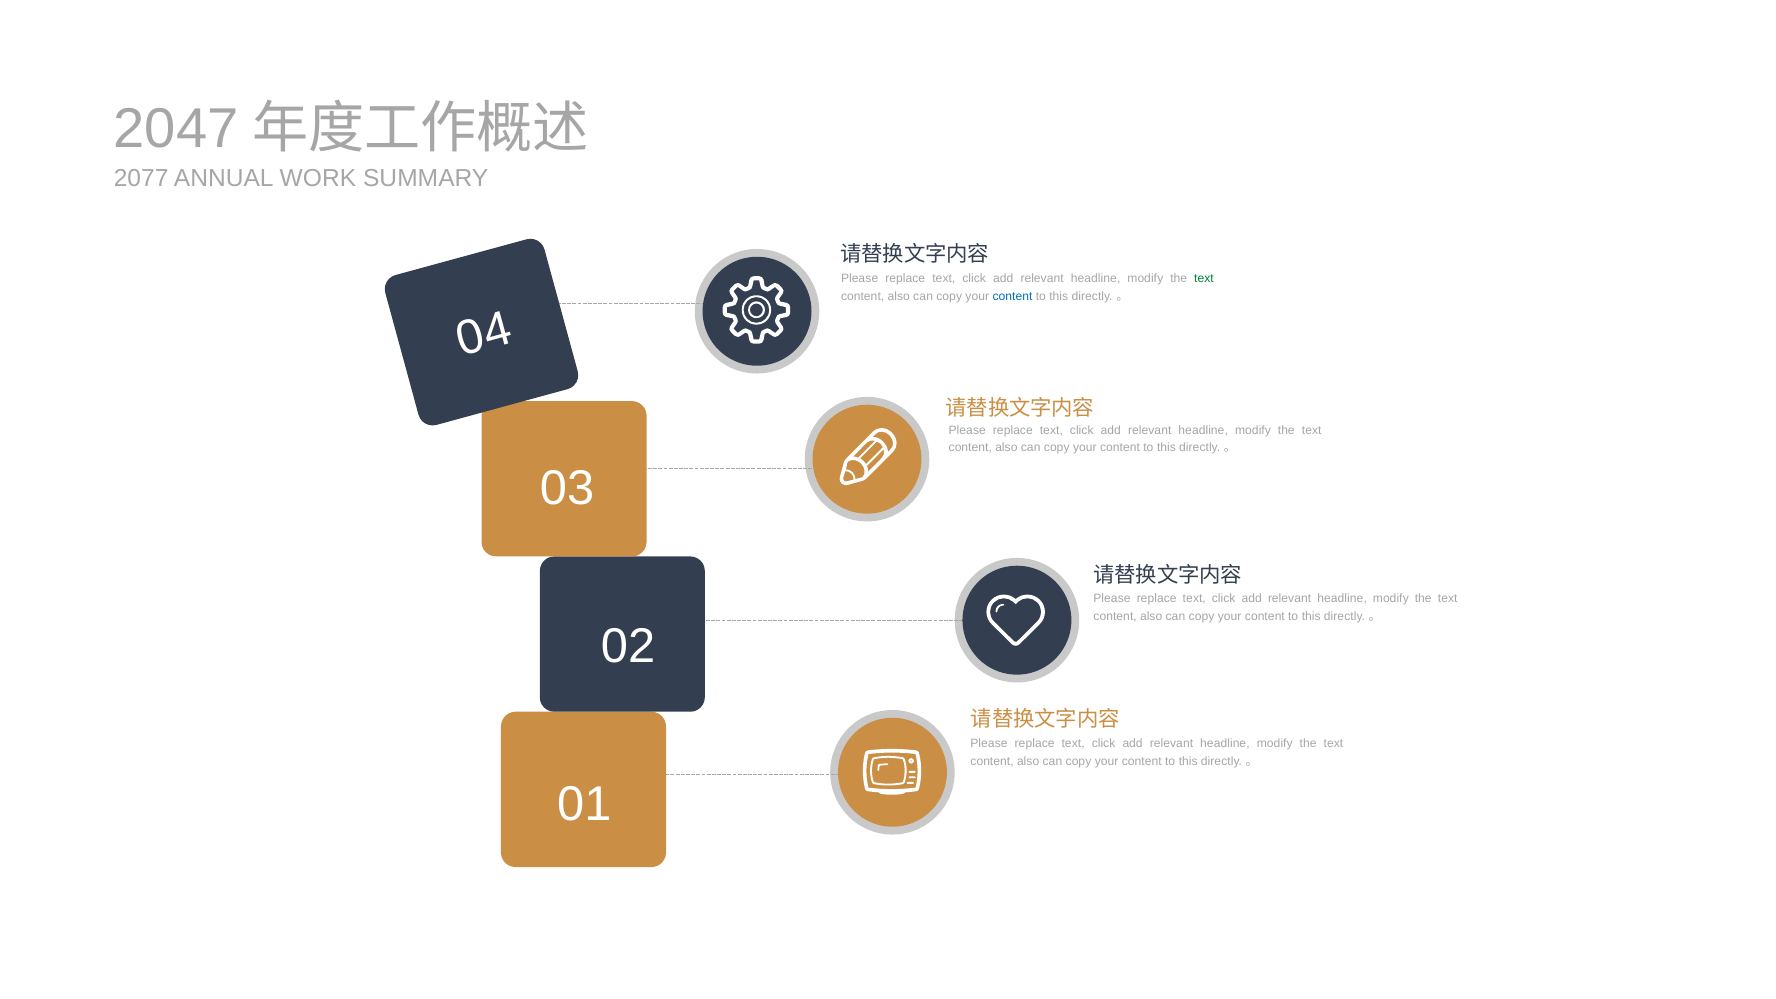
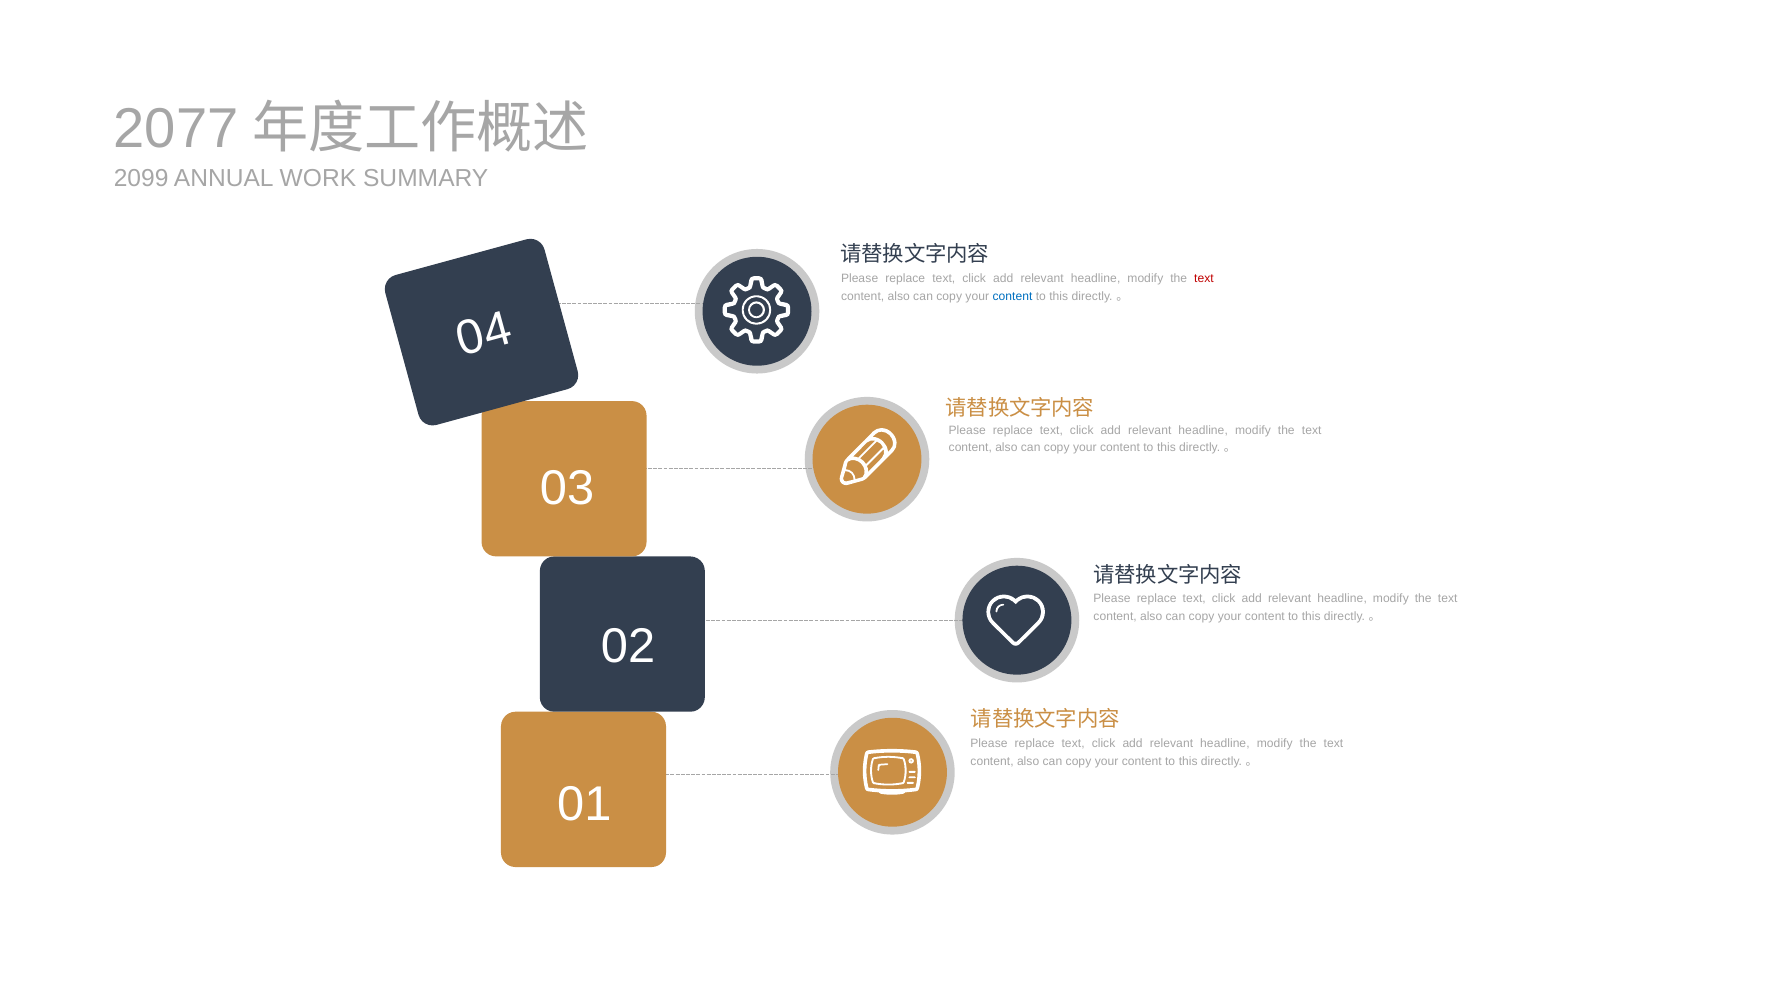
2047: 2047 -> 2077
2077: 2077 -> 2099
text at (1204, 279) colour: green -> red
